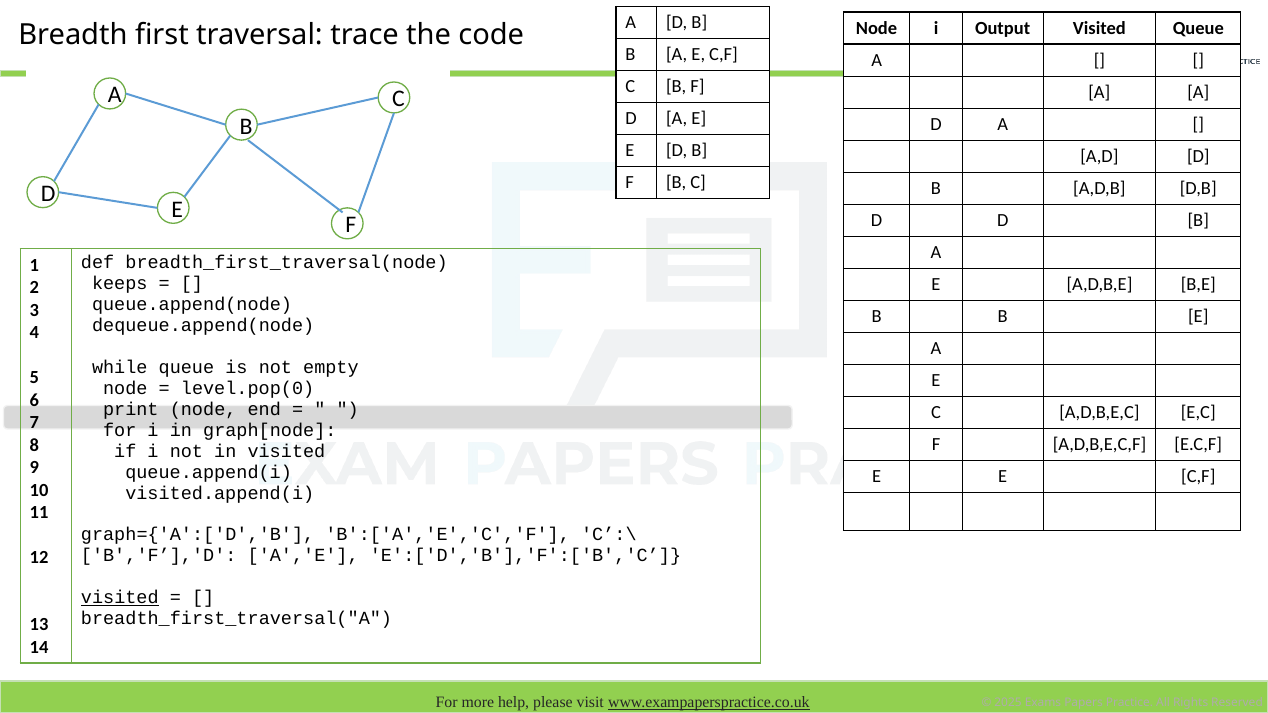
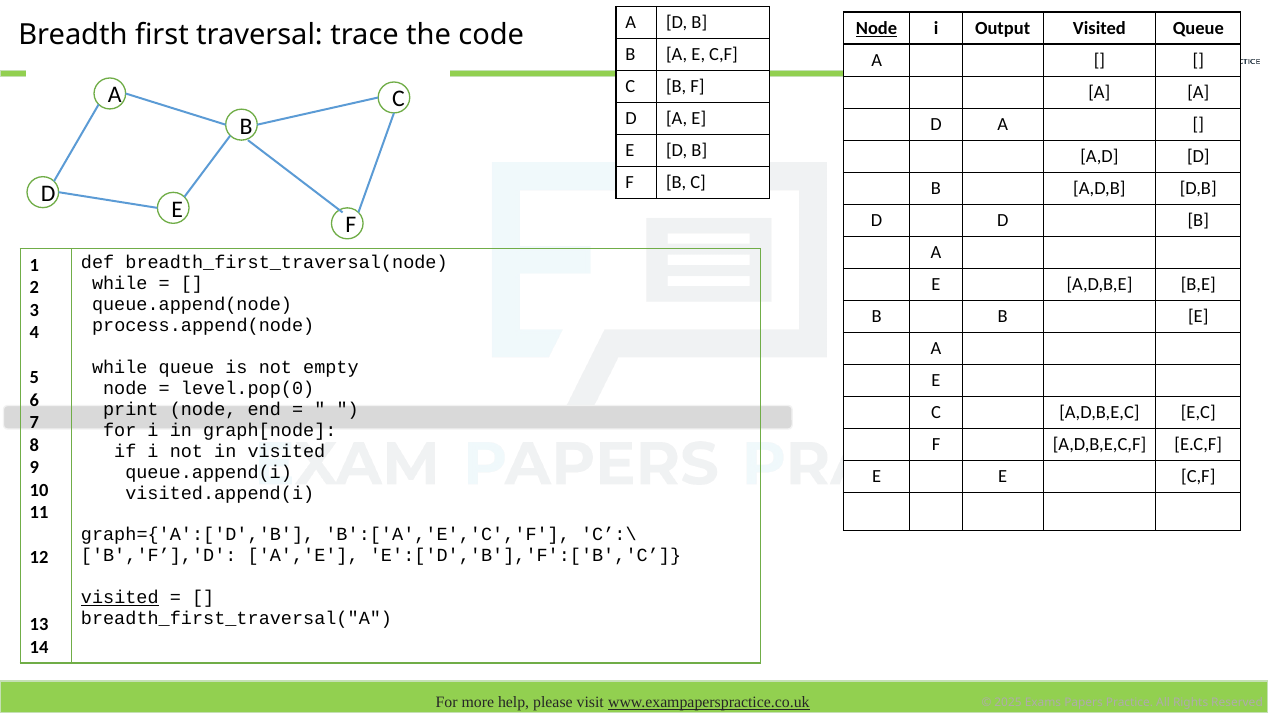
Node at (877, 28) underline: none -> present
keeps at (120, 284): keeps -> while
dequeue.append(node: dequeue.append(node -> process.append(node
